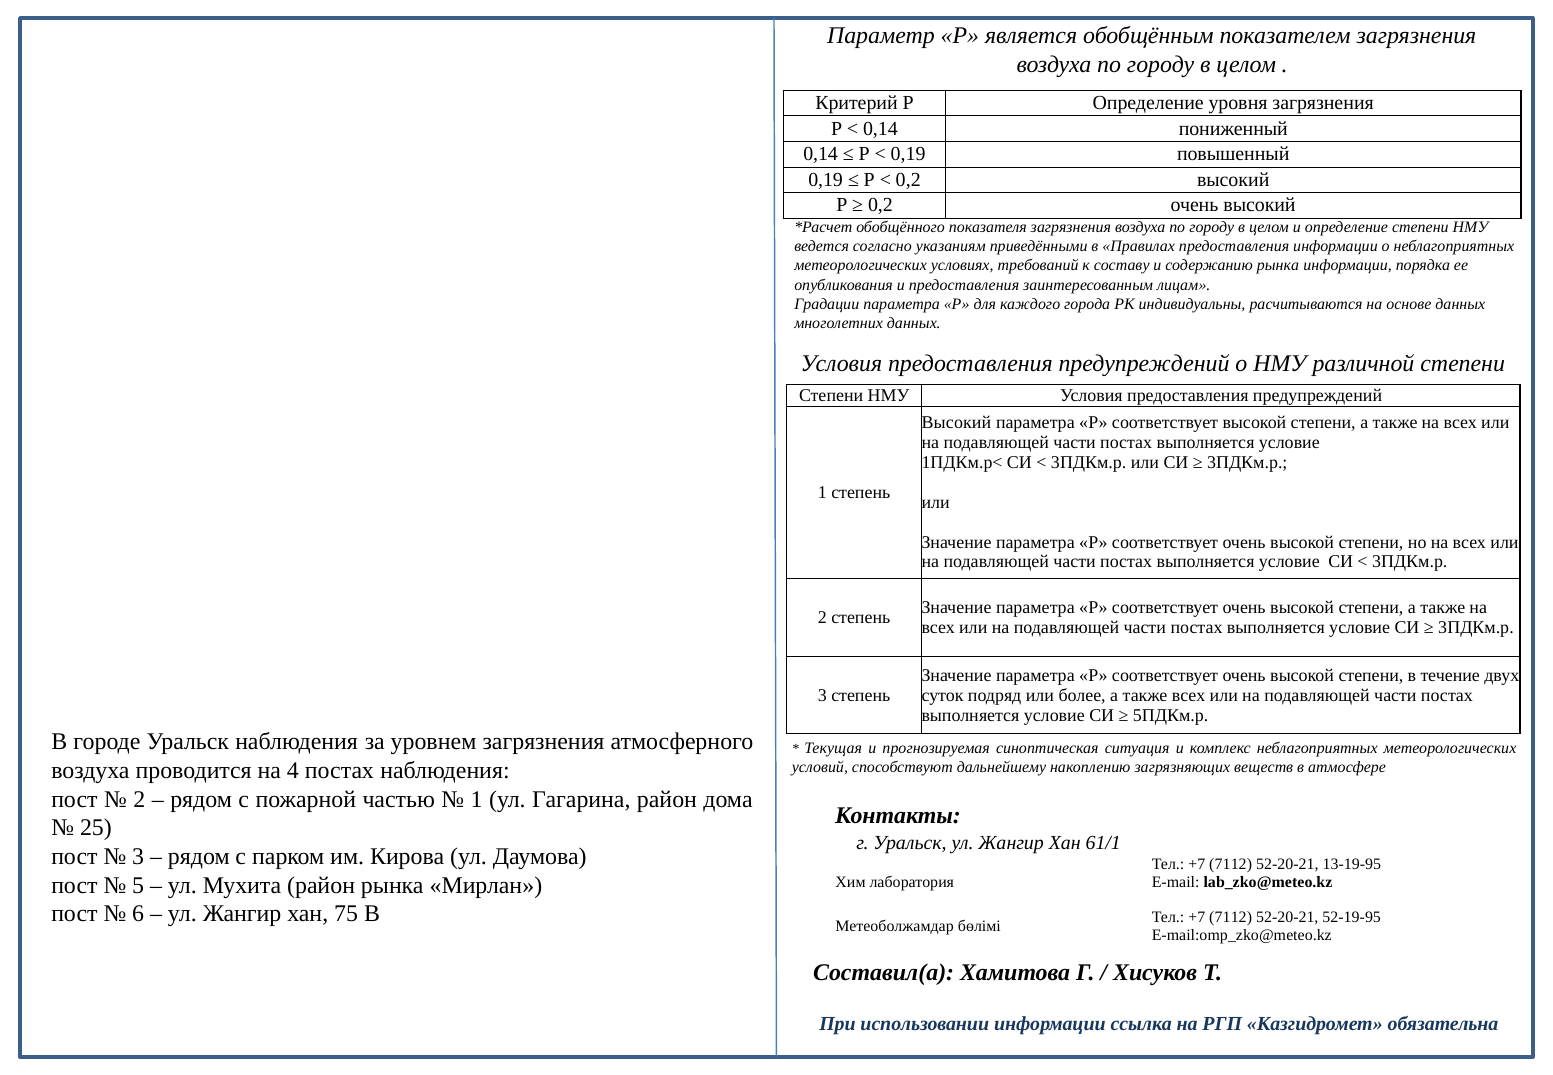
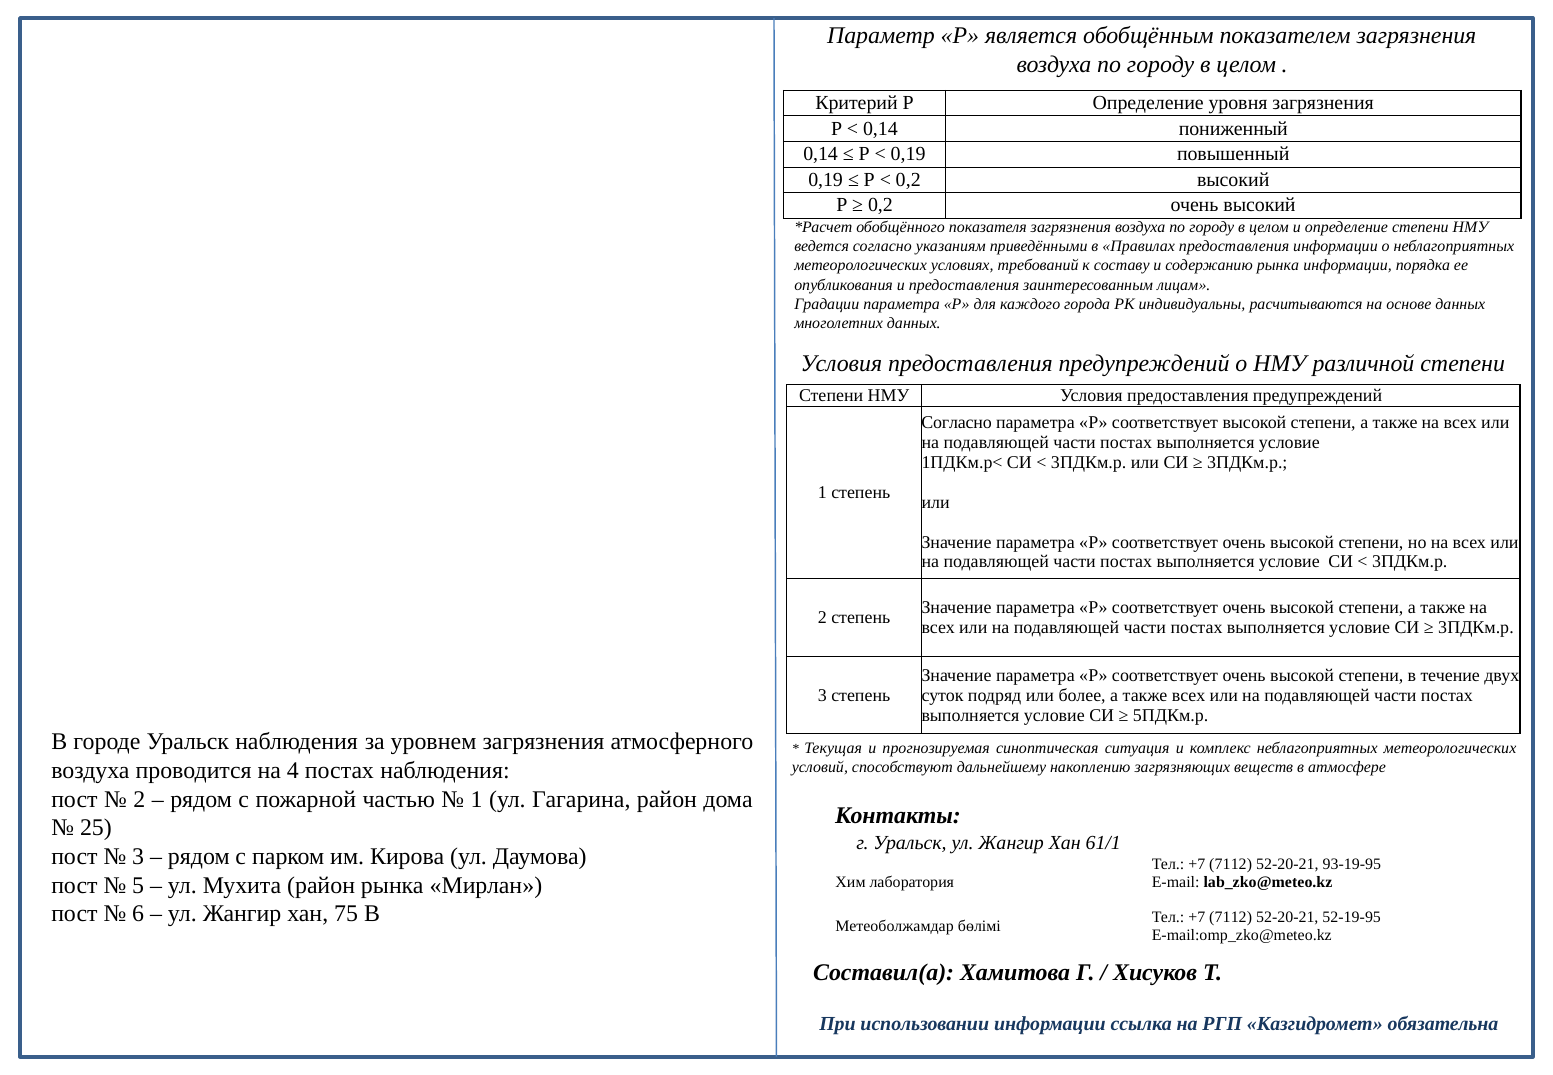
Высокий at (956, 423): Высокий -> Согласно
13-19-95: 13-19-95 -> 93-19-95
